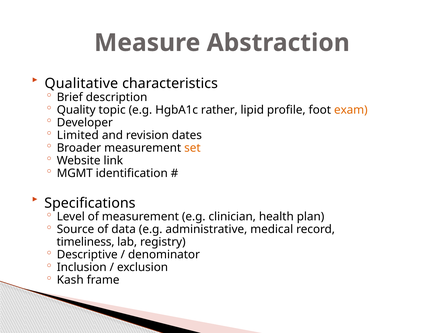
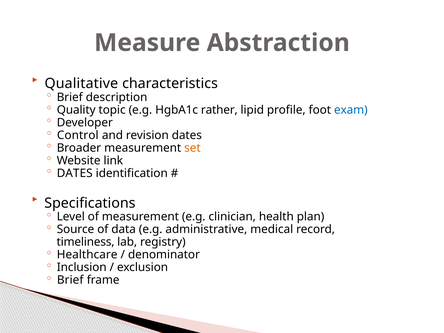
exam colour: orange -> blue
Limited: Limited -> Control
MGMT at (75, 173): MGMT -> DATES
Descriptive: Descriptive -> Healthcare
Kash at (70, 280): Kash -> Brief
